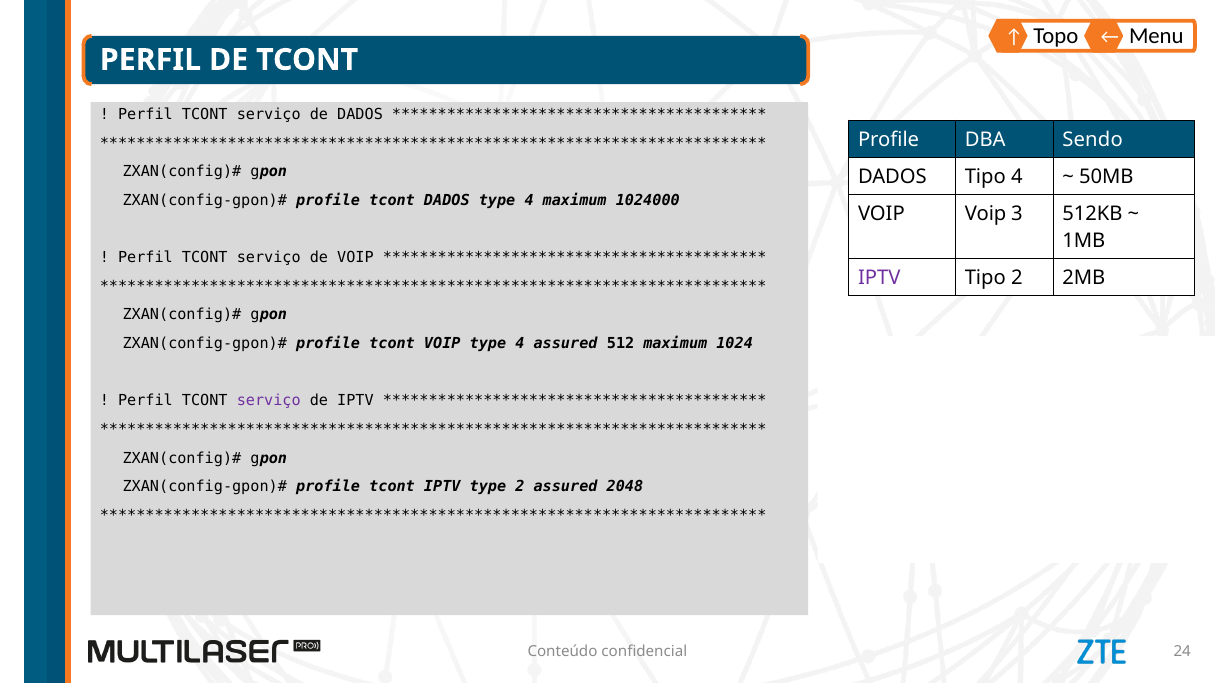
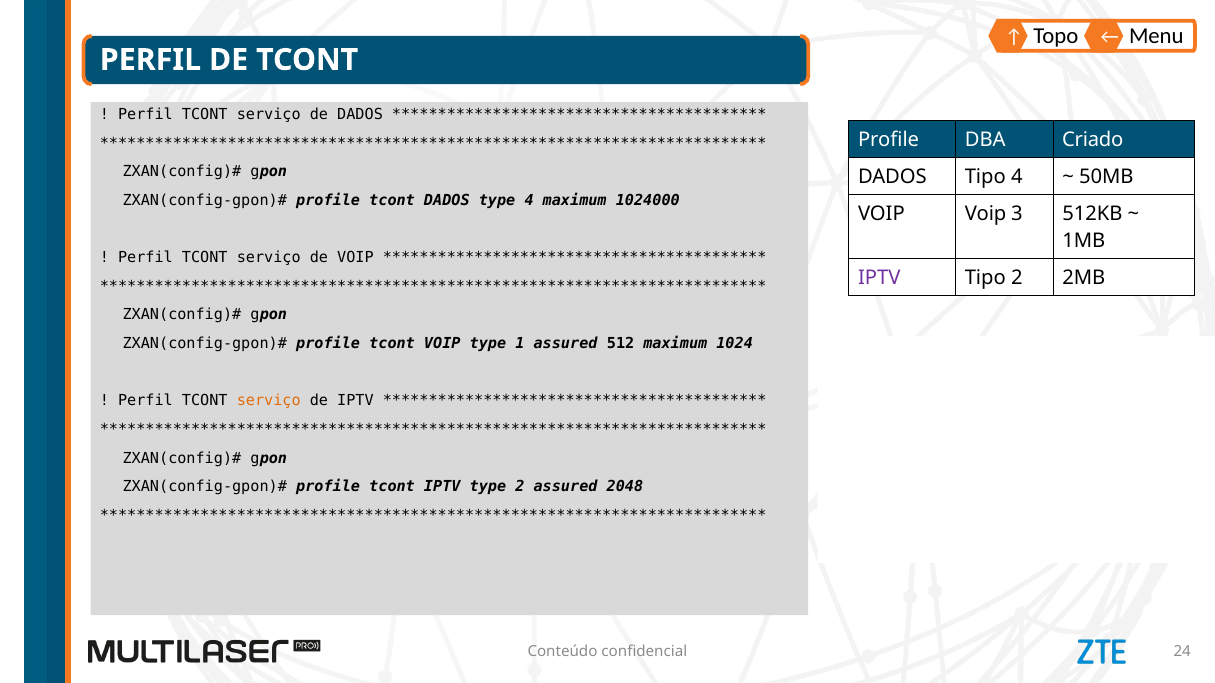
Sendo: Sendo -> Criado
VOIP type 4: 4 -> 1
serviço at (269, 401) colour: purple -> orange
